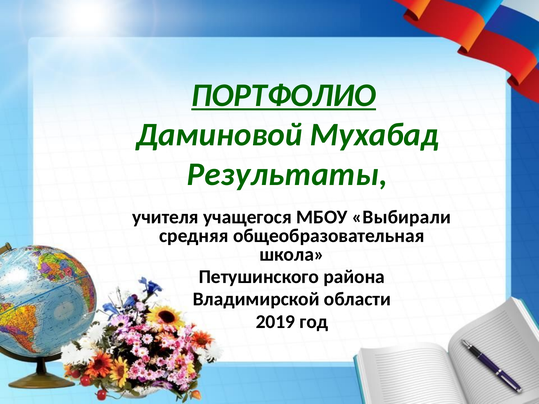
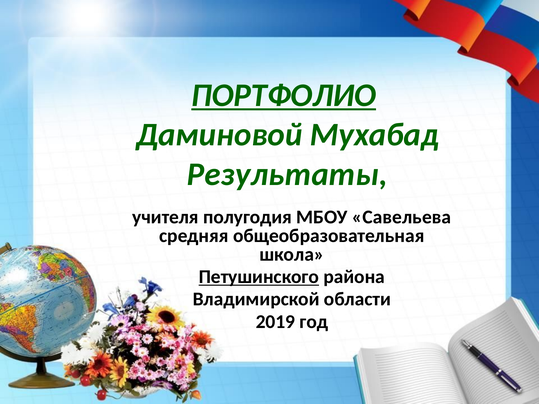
учащегося: учащегося -> полугодия
Выбирали: Выбирали -> Савельева
Петушинского underline: none -> present
